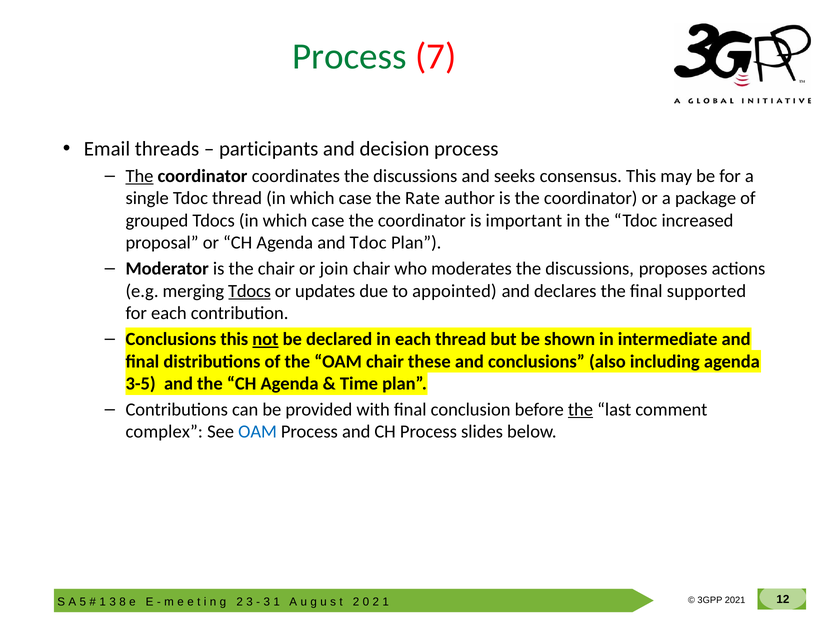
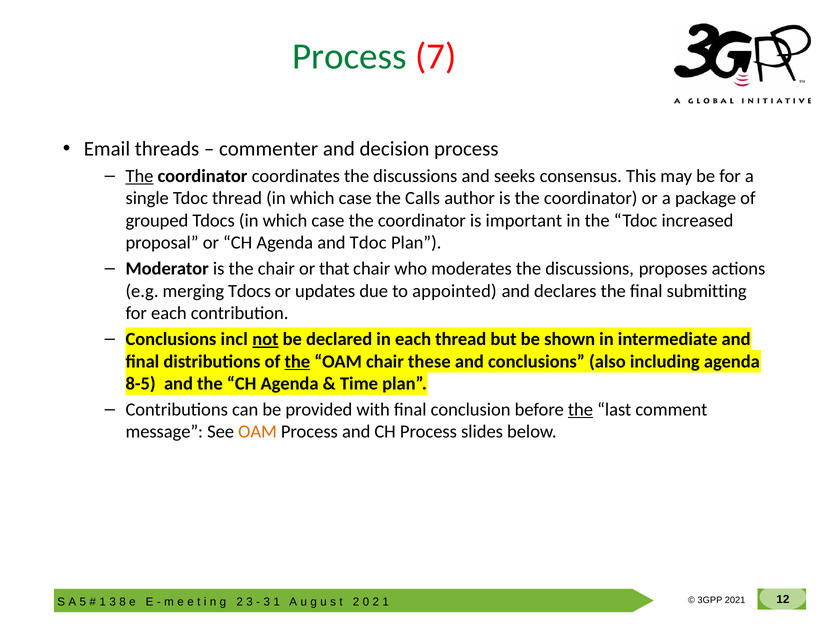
participants: participants -> commenter
Rate: Rate -> Calls
join: join -> that
Tdocs at (249, 291) underline: present -> none
supported: supported -> submitting
Conclusions this: this -> incl
the at (297, 362) underline: none -> present
3-5: 3-5 -> 8-5
complex: complex -> message
OAM at (258, 432) colour: blue -> orange
